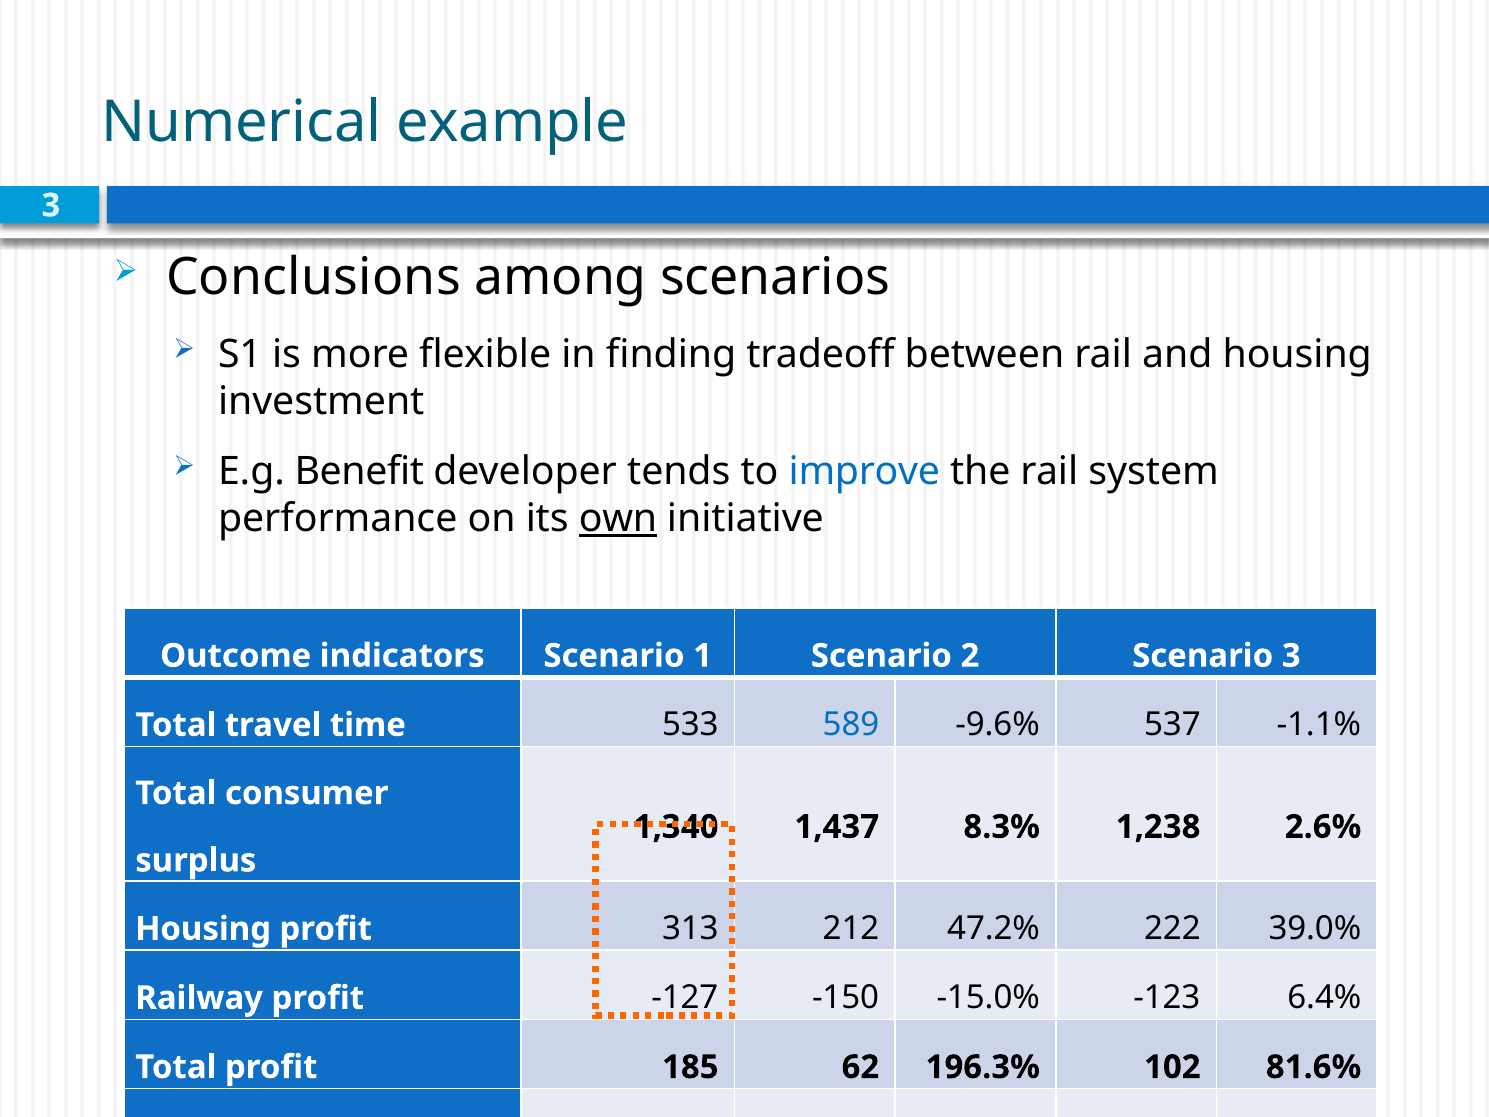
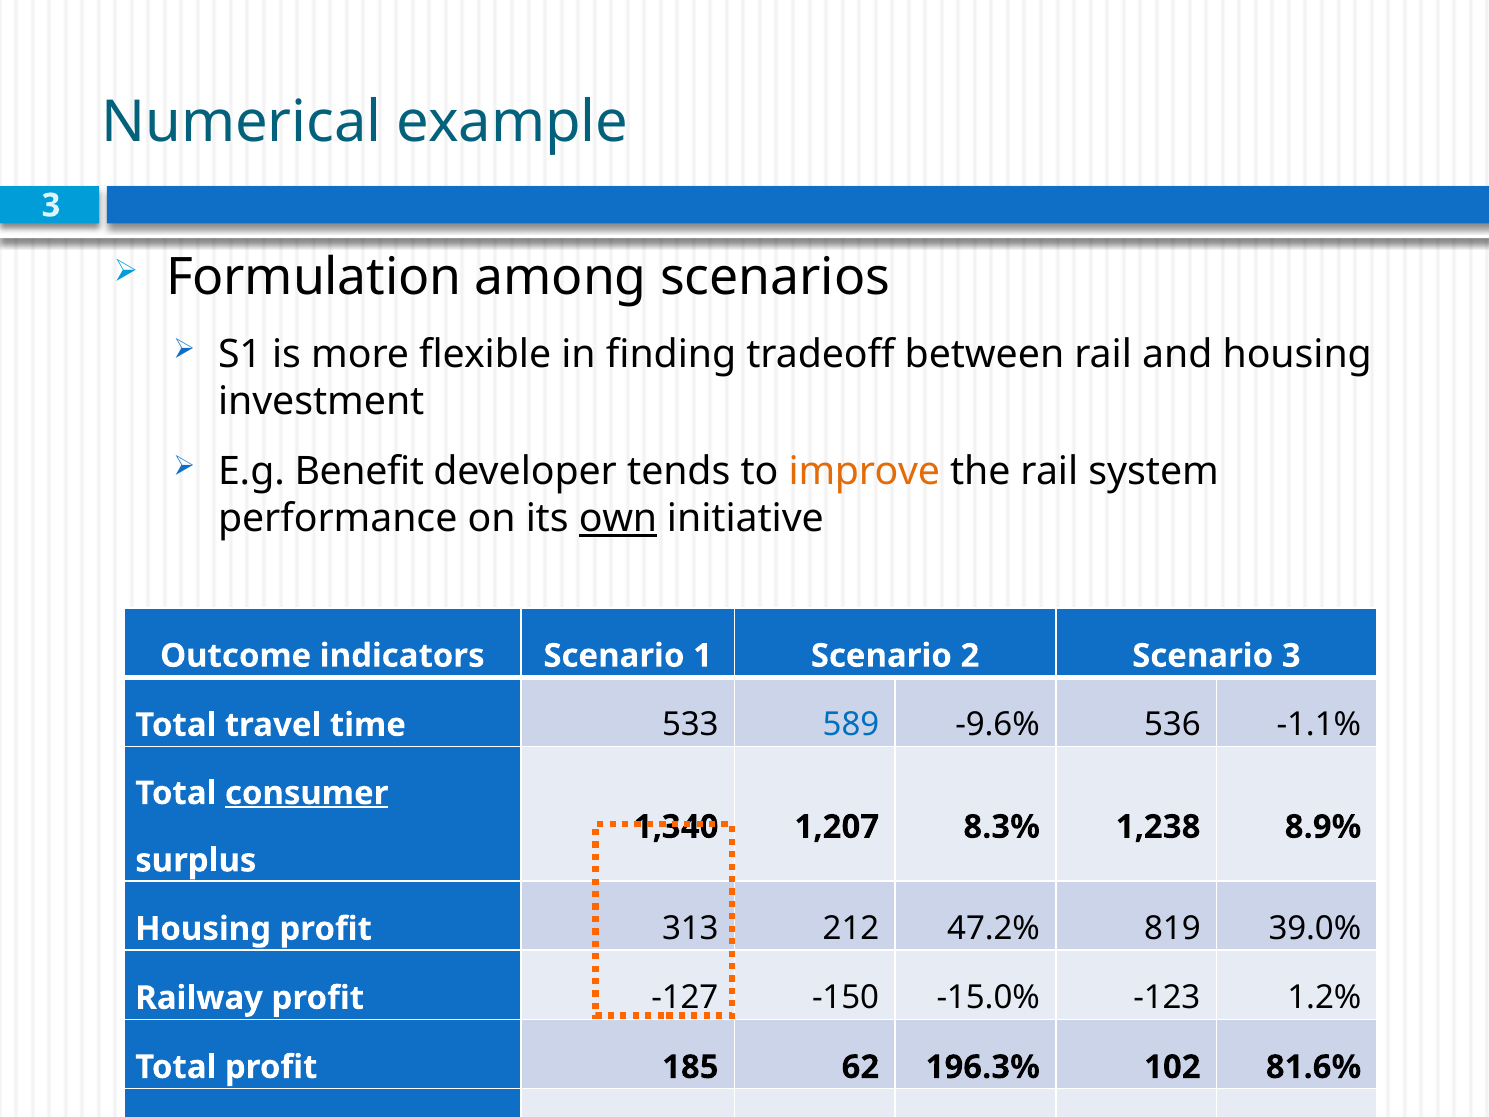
Conclusions: Conclusions -> Formulation
improve colour: blue -> orange
537: 537 -> 536
consumer underline: none -> present
1,437: 1,437 -> 1,207
2.6%: 2.6% -> 8.9%
222: 222 -> 819
6.4%: 6.4% -> 1.2%
